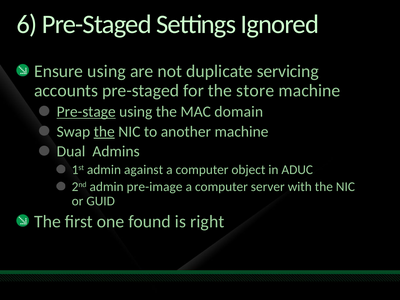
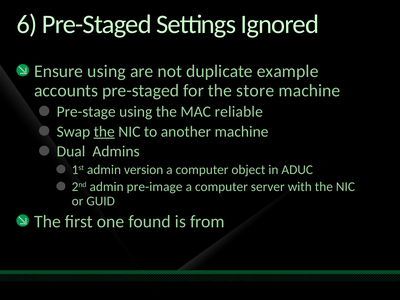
servicing: servicing -> example
Pre-stage underline: present -> none
domain: domain -> reliable
against: against -> version
right: right -> from
